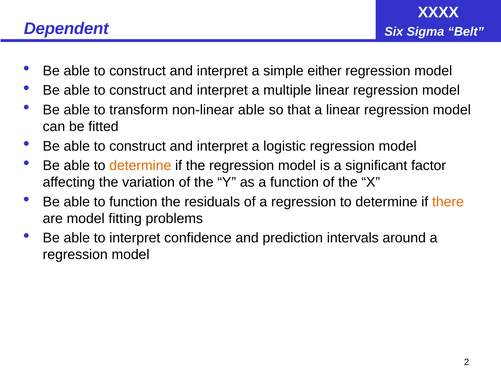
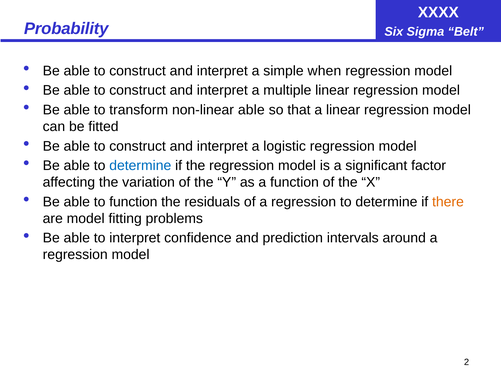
Dependent: Dependent -> Probability
either: either -> when
determine at (140, 165) colour: orange -> blue
